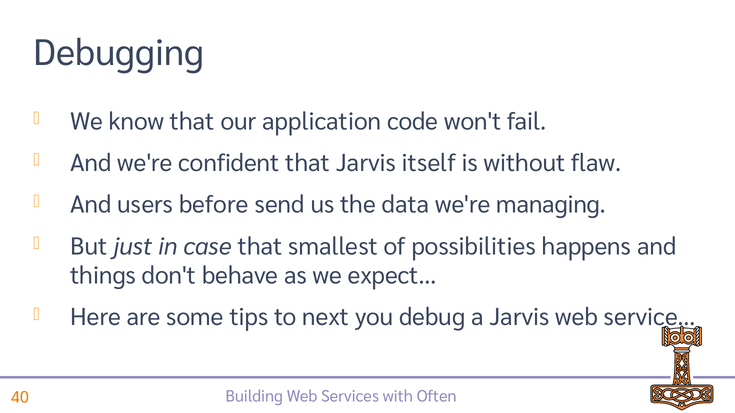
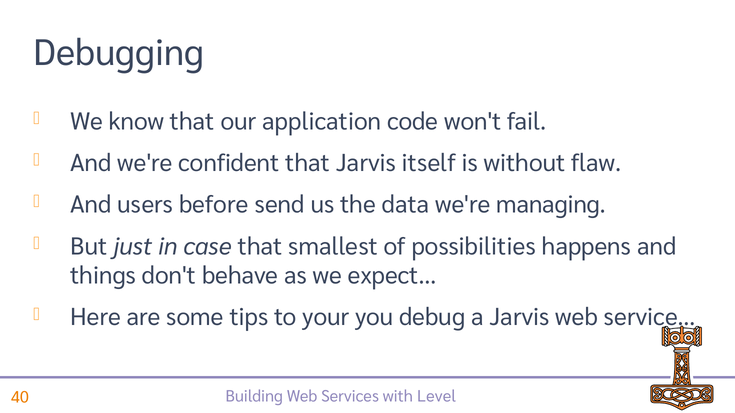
next: next -> your
Often: Often -> Level
